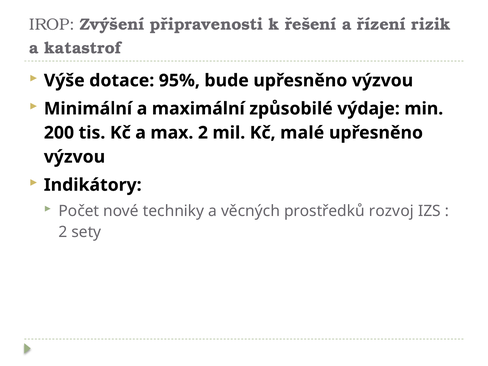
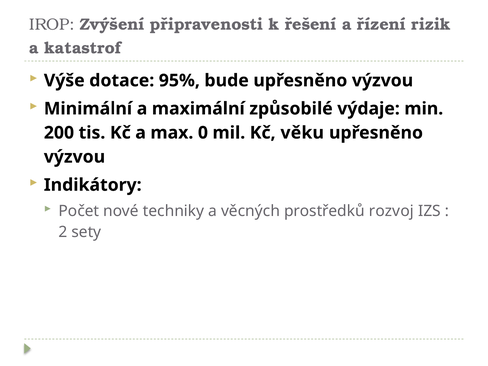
max 2: 2 -> 0
malé: malé -> věku
